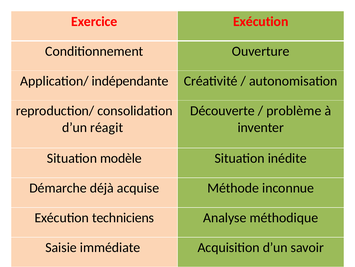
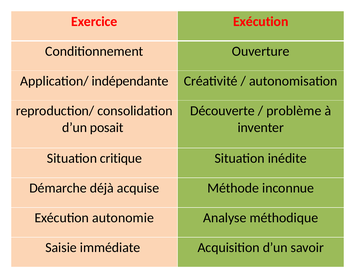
réagit: réagit -> posait
modèle: modèle -> critique
techniciens: techniciens -> autonomie
